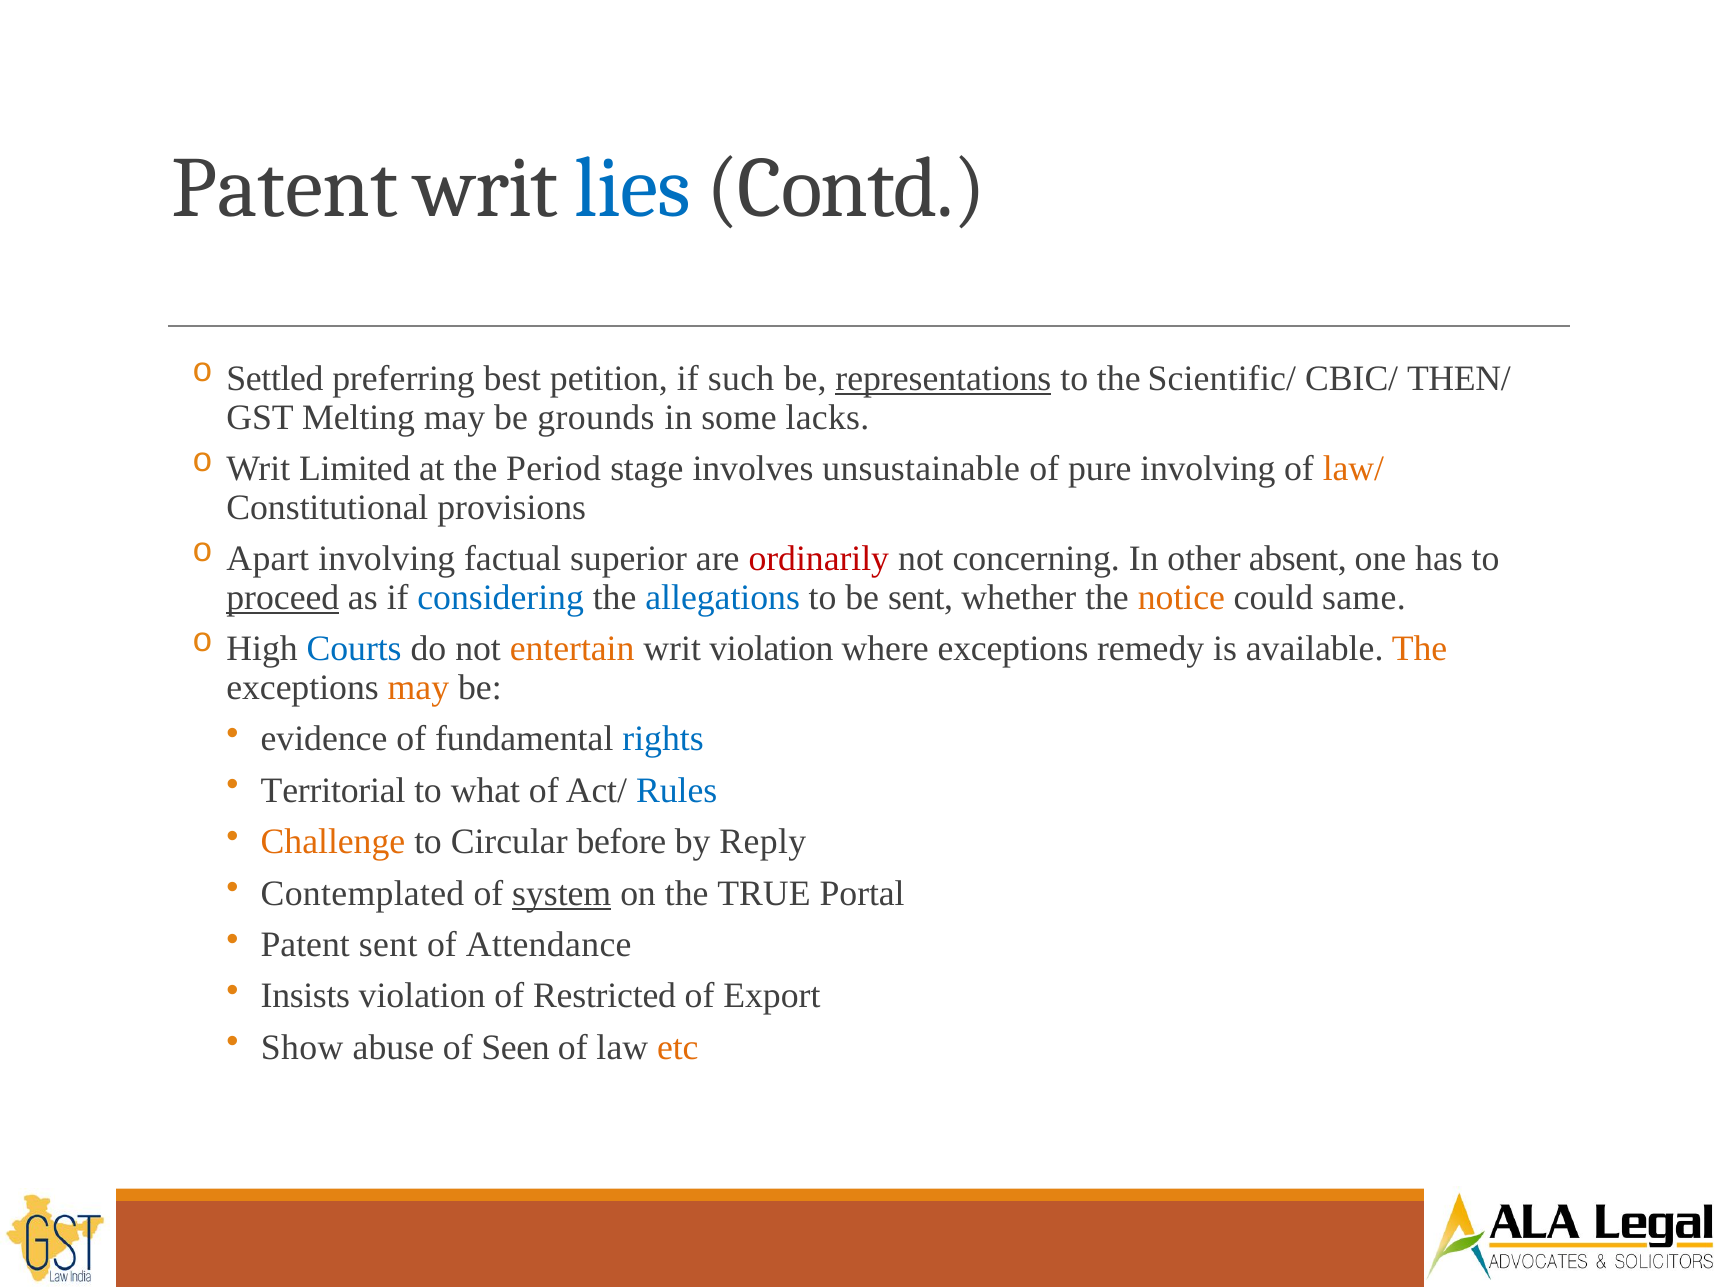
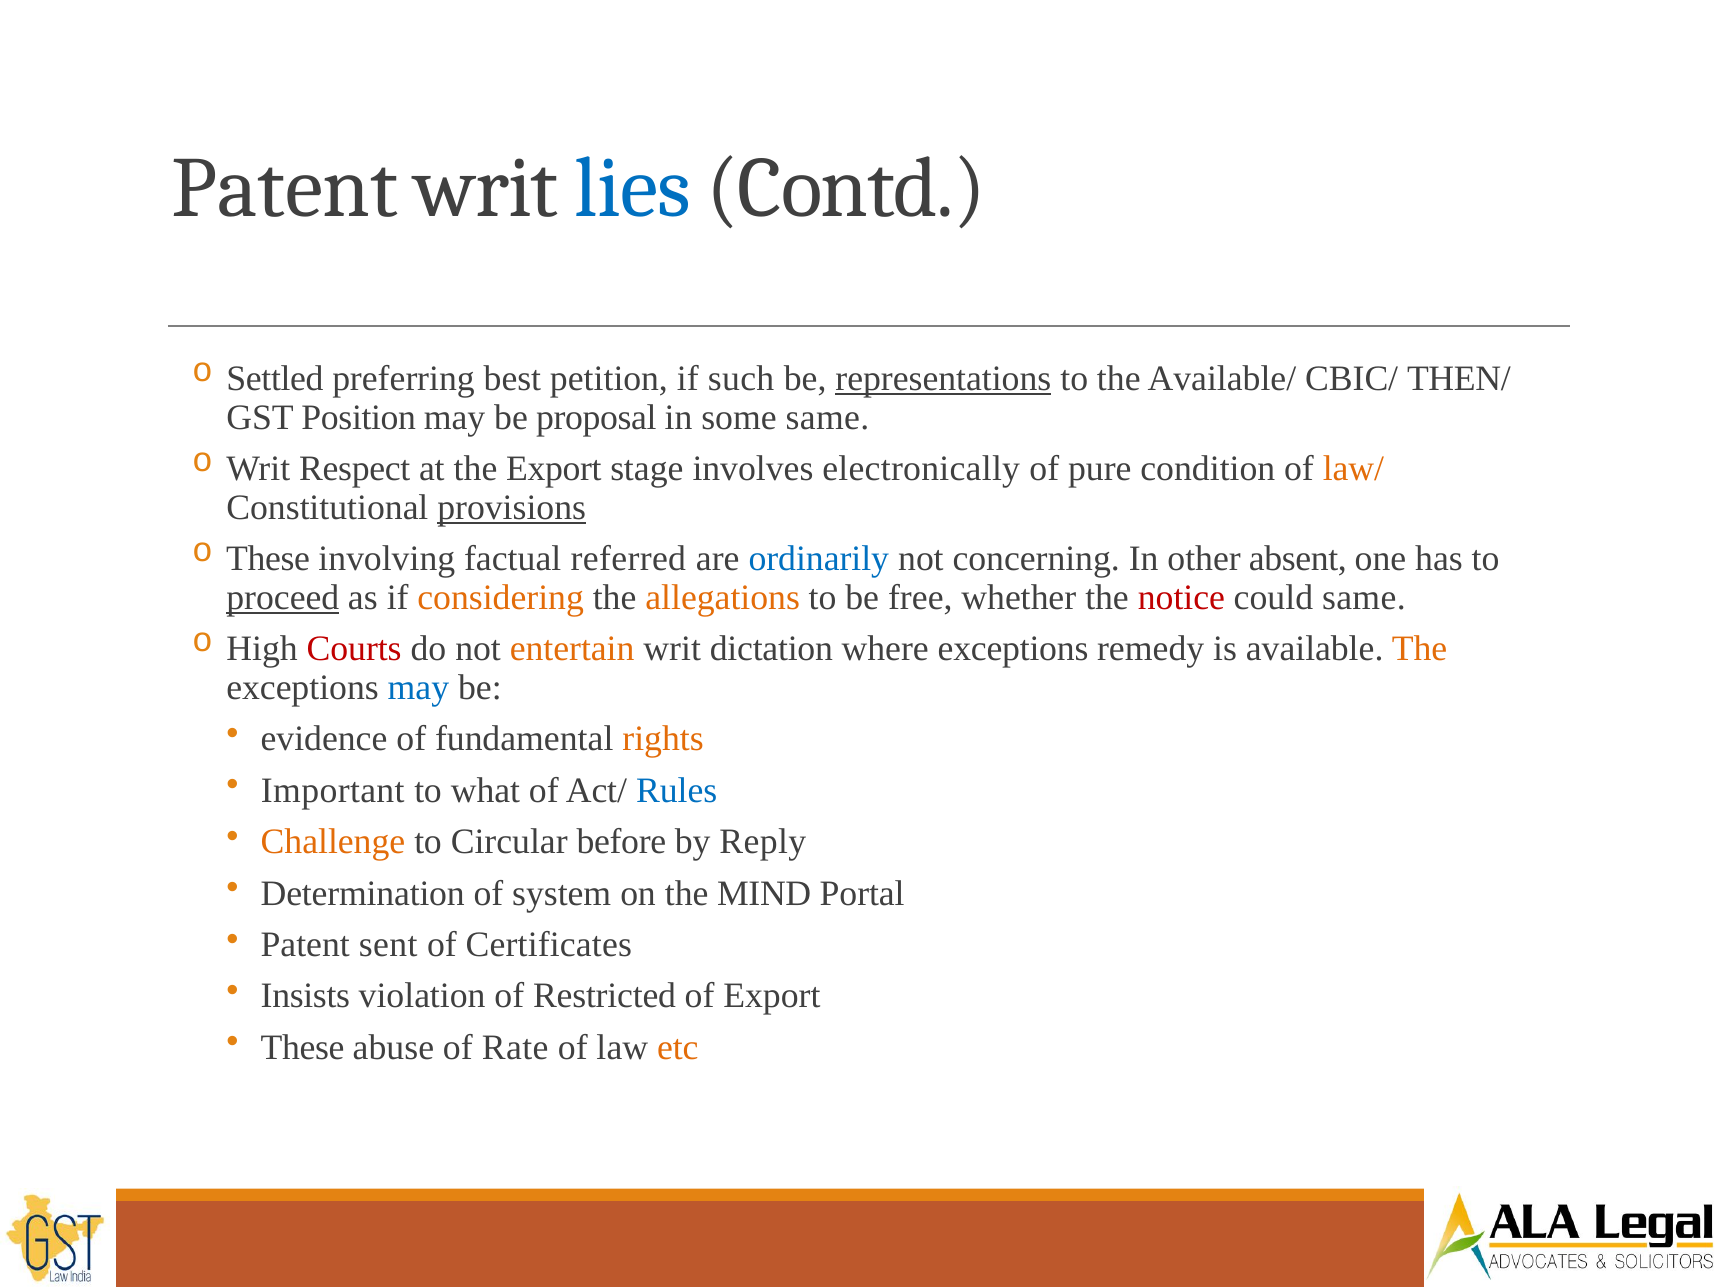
Scientific/: Scientific/ -> Available/
Melting: Melting -> Position
grounds: grounds -> proposal
some lacks: lacks -> same
Limited: Limited -> Respect
the Period: Period -> Export
unsustainable: unsustainable -> electronically
pure involving: involving -> condition
provisions underline: none -> present
Apart at (268, 559): Apart -> These
superior: superior -> referred
ordinarily colour: red -> blue
considering colour: blue -> orange
allegations colour: blue -> orange
be sent: sent -> free
notice colour: orange -> red
Courts colour: blue -> red
writ violation: violation -> dictation
may at (418, 687) colour: orange -> blue
rights colour: blue -> orange
Territorial: Territorial -> Important
Contemplated: Contemplated -> Determination
system underline: present -> none
TRUE: TRUE -> MIND
Attendance: Attendance -> Certificates
Show at (302, 1047): Show -> These
Seen: Seen -> Rate
